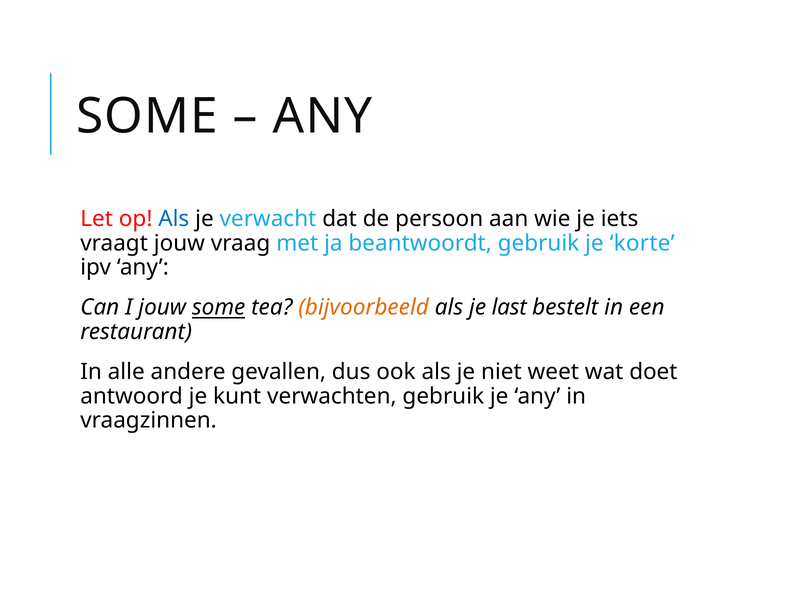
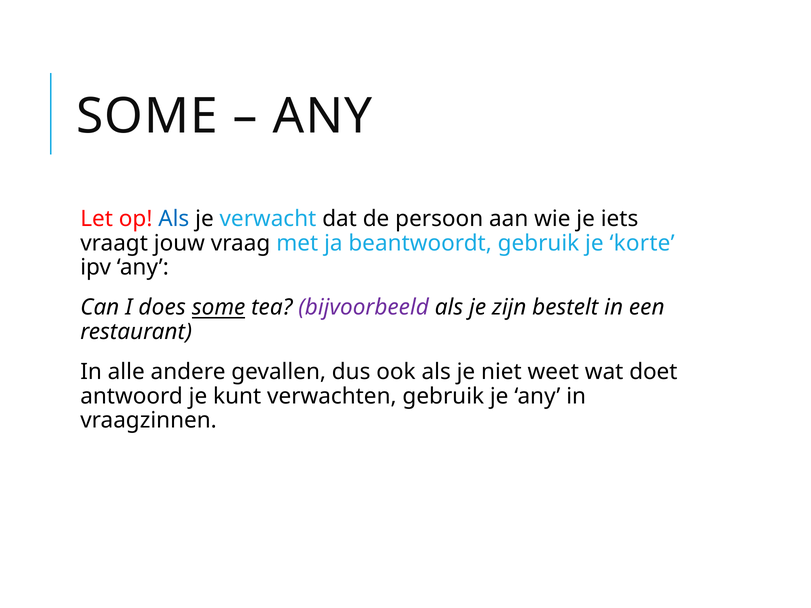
I jouw: jouw -> does
bijvoorbeeld colour: orange -> purple
last: last -> zijn
